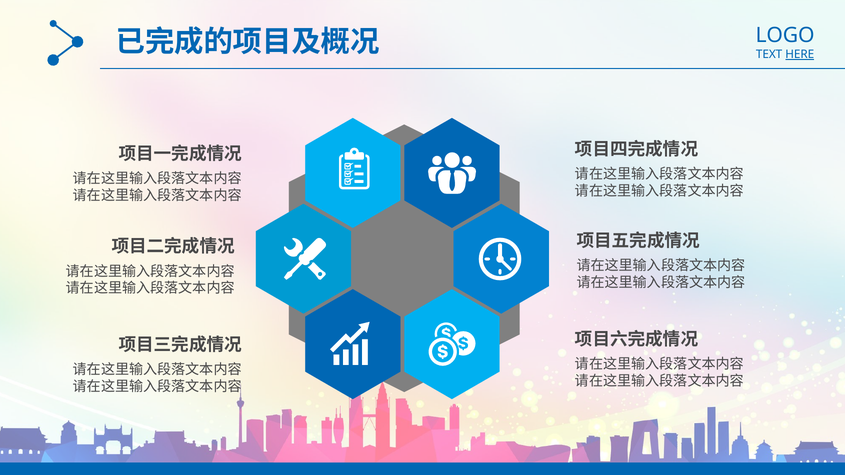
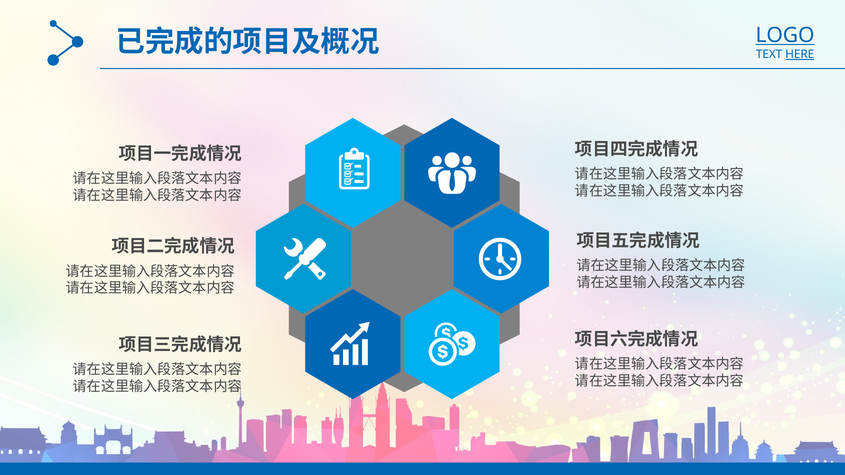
LOGO underline: none -> present
